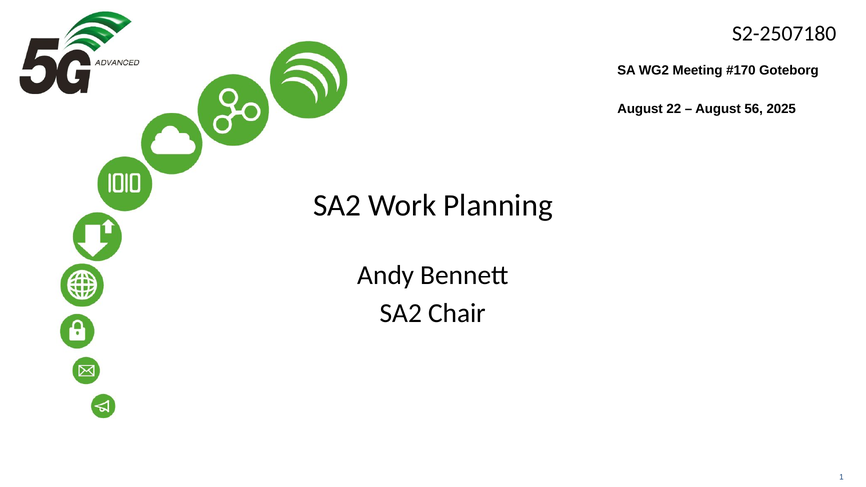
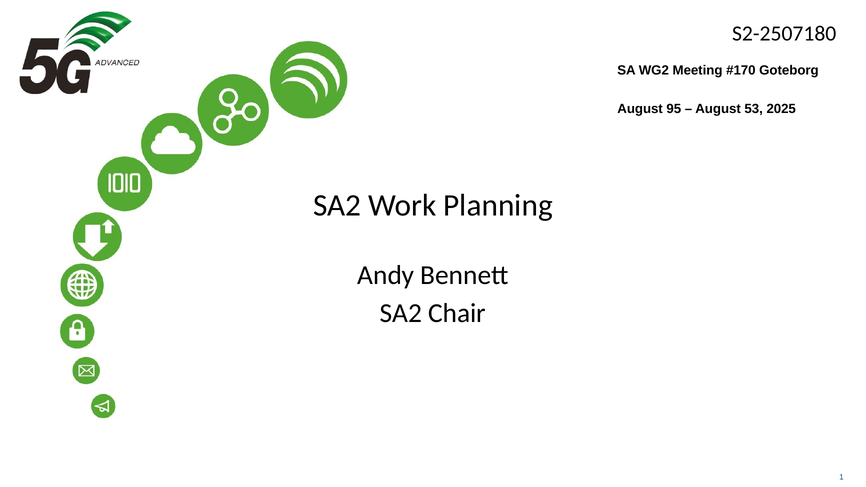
22: 22 -> 95
56: 56 -> 53
